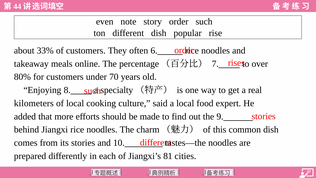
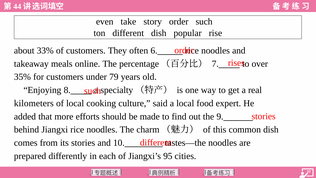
note: note -> take
80%: 80% -> 35%
70: 70 -> 79
81: 81 -> 95
